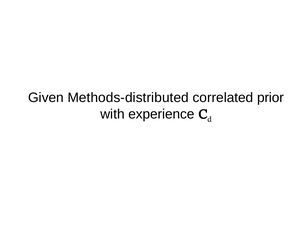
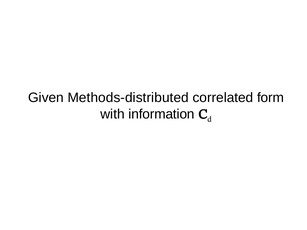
prior: prior -> form
experience: experience -> information
